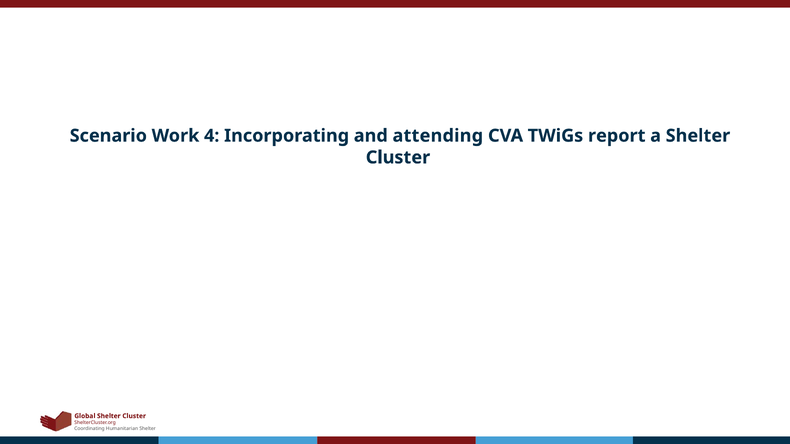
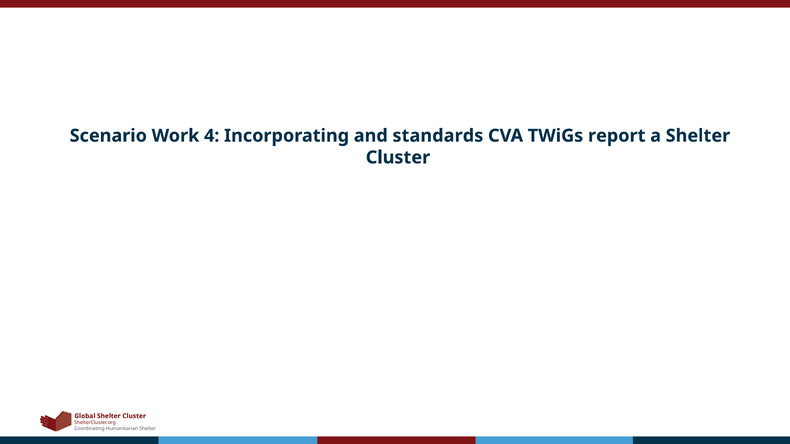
attending: attending -> standards
